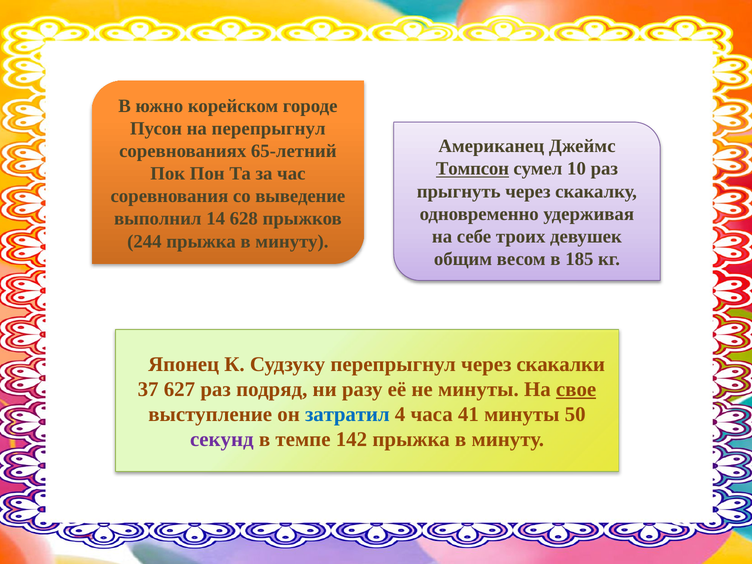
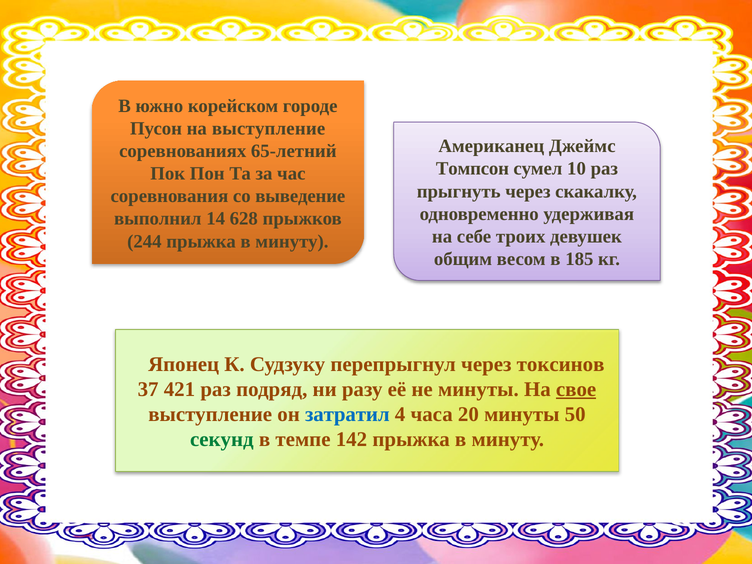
на перепрыгнул: перепрыгнул -> выступление
Томпсон underline: present -> none
скакалки: скакалки -> токсинов
627: 627 -> 421
41: 41 -> 20
секунд colour: purple -> green
